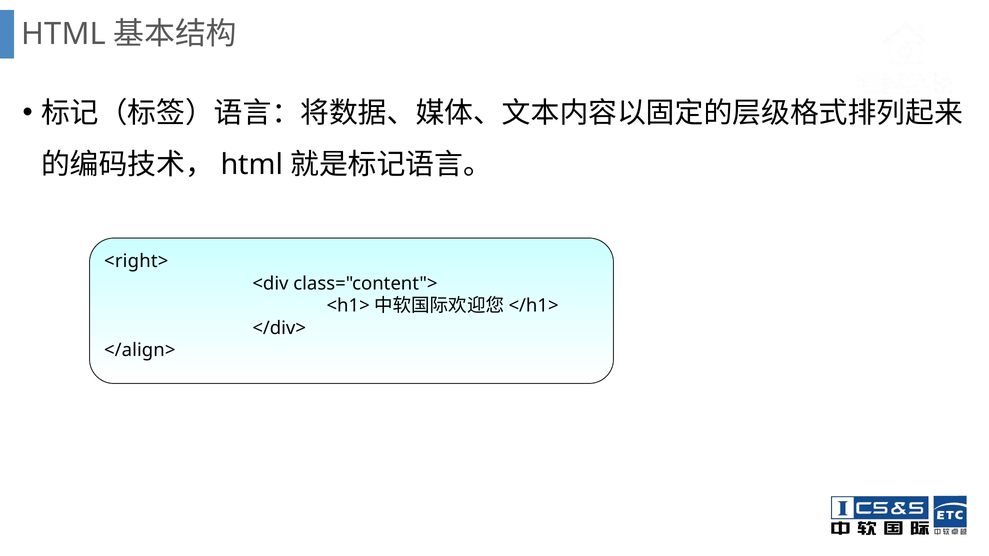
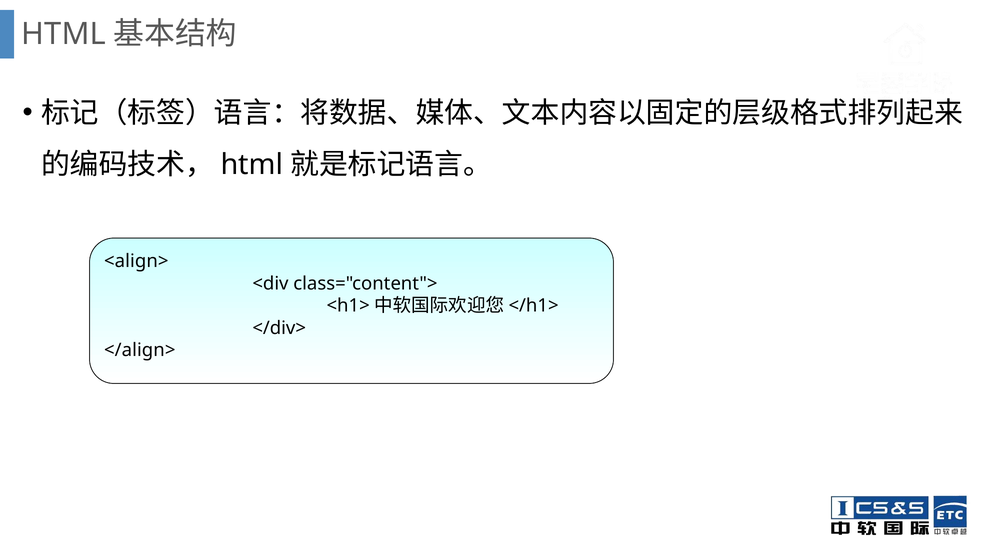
<right>: <right> -> <align>
